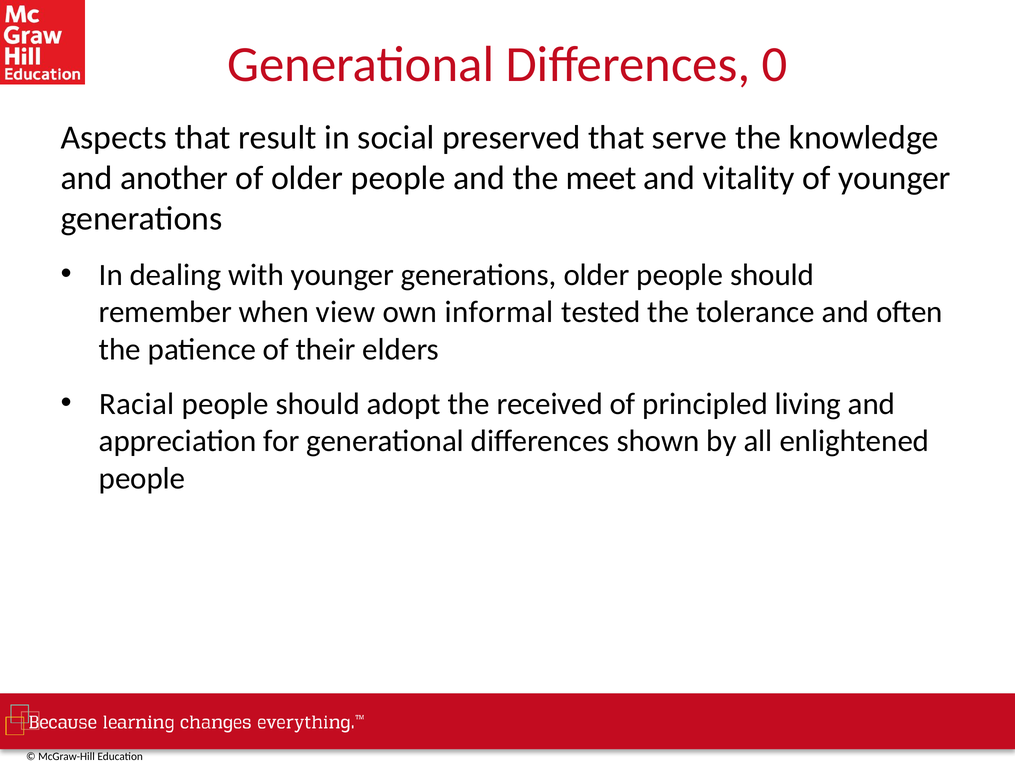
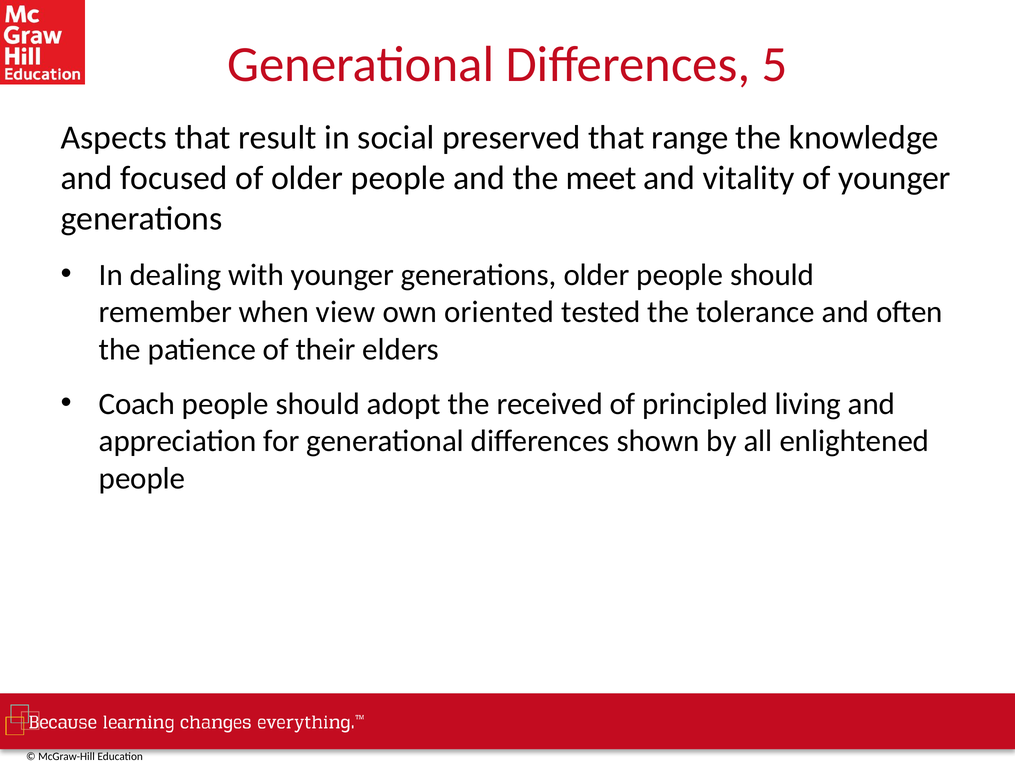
0: 0 -> 5
serve: serve -> range
another: another -> focused
informal: informal -> oriented
Racial: Racial -> Coach
